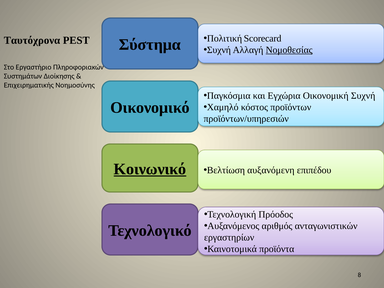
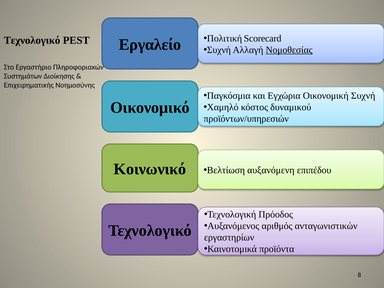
Ταυτόχρονα at (32, 40): Ταυτόχρονα -> Τεχνολογικό
Σύστημα: Σύστημα -> Εργαλείο
προϊόντων: προϊόντων -> δυναμικού
Κοινωνικό underline: present -> none
